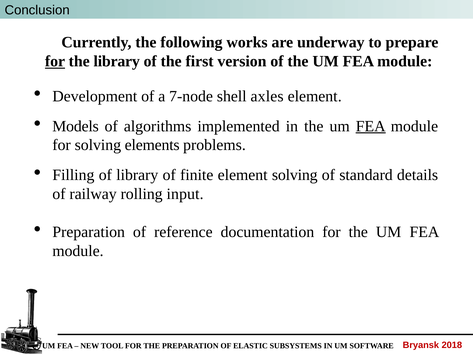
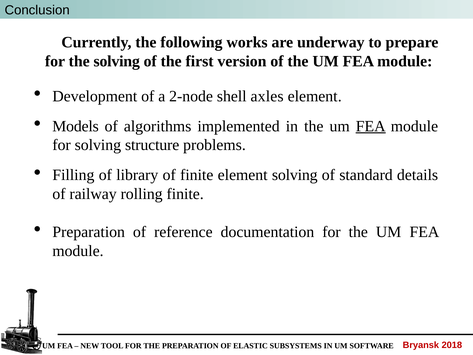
for at (55, 61) underline: present -> none
the library: library -> solving
7-node: 7-node -> 2-node
elements: elements -> structure
rolling input: input -> finite
